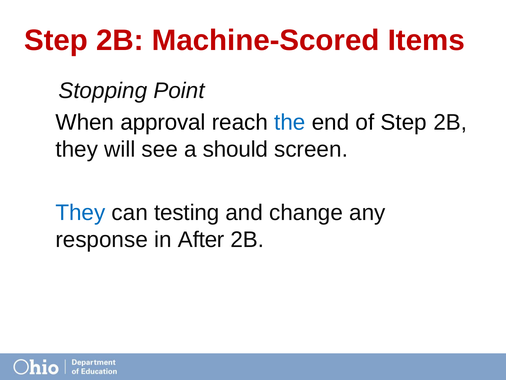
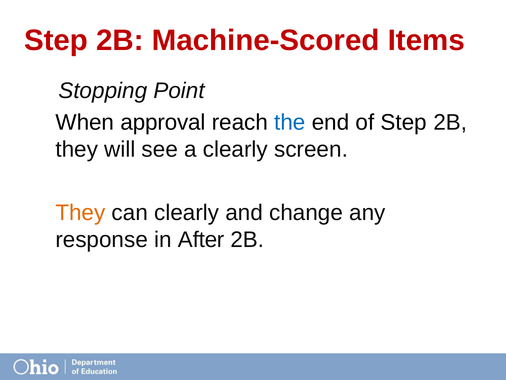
a should: should -> clearly
They at (80, 212) colour: blue -> orange
can testing: testing -> clearly
